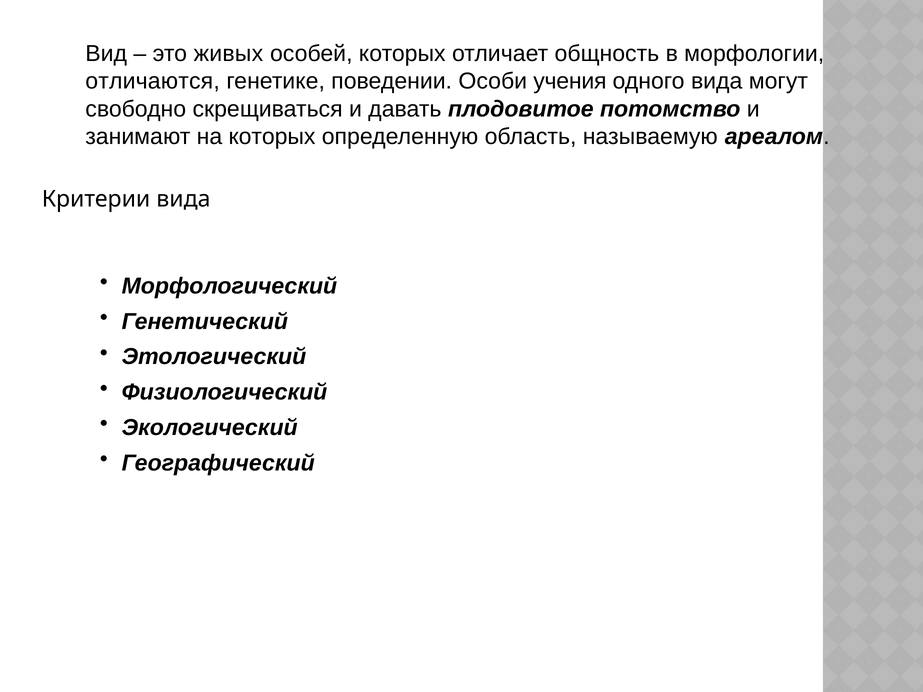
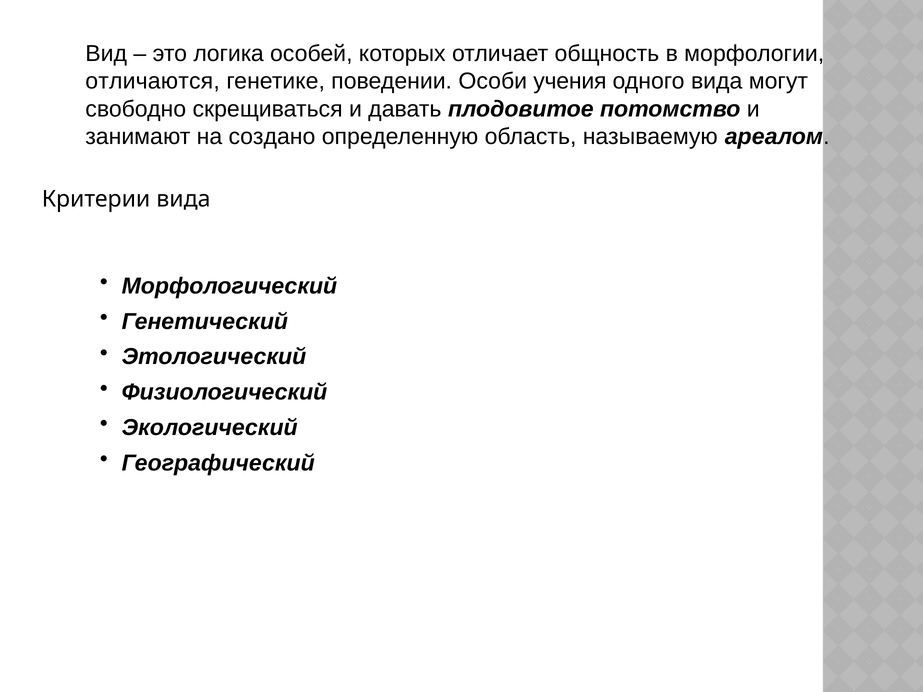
живых: живых -> логика
на которых: которых -> создано
